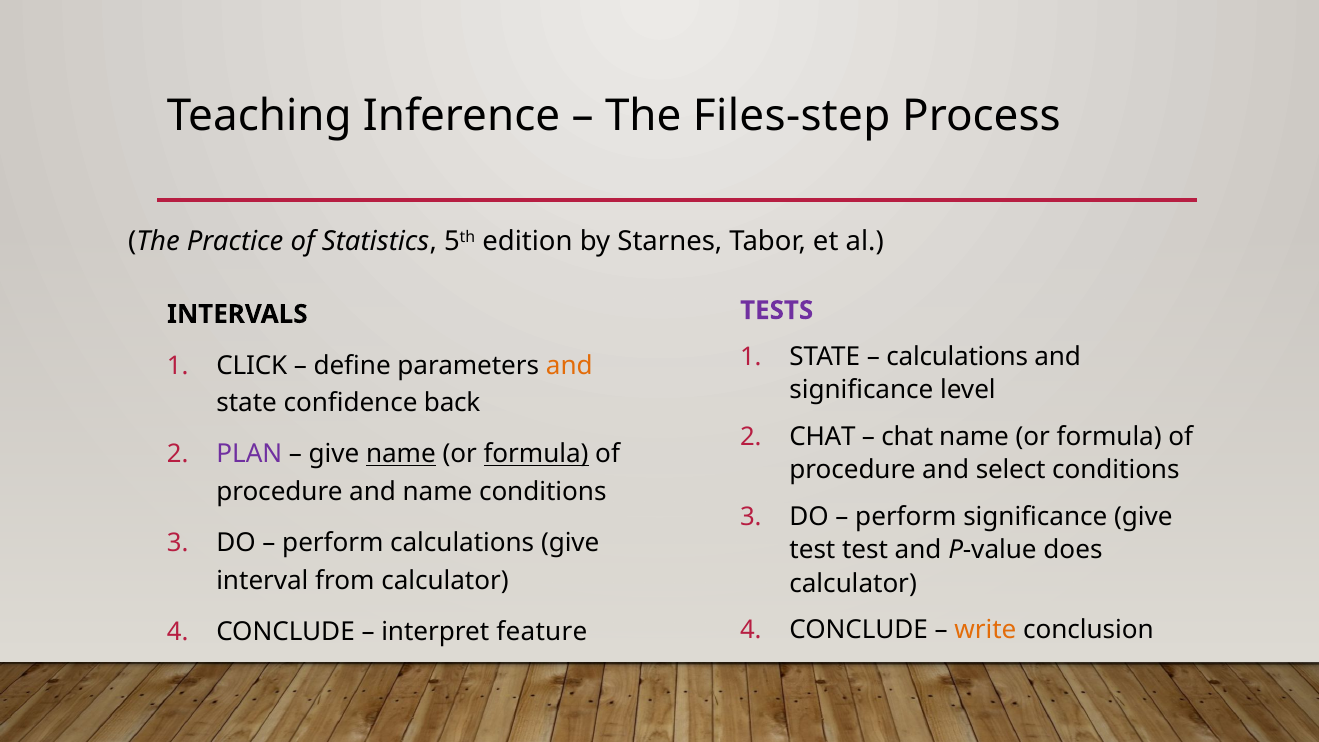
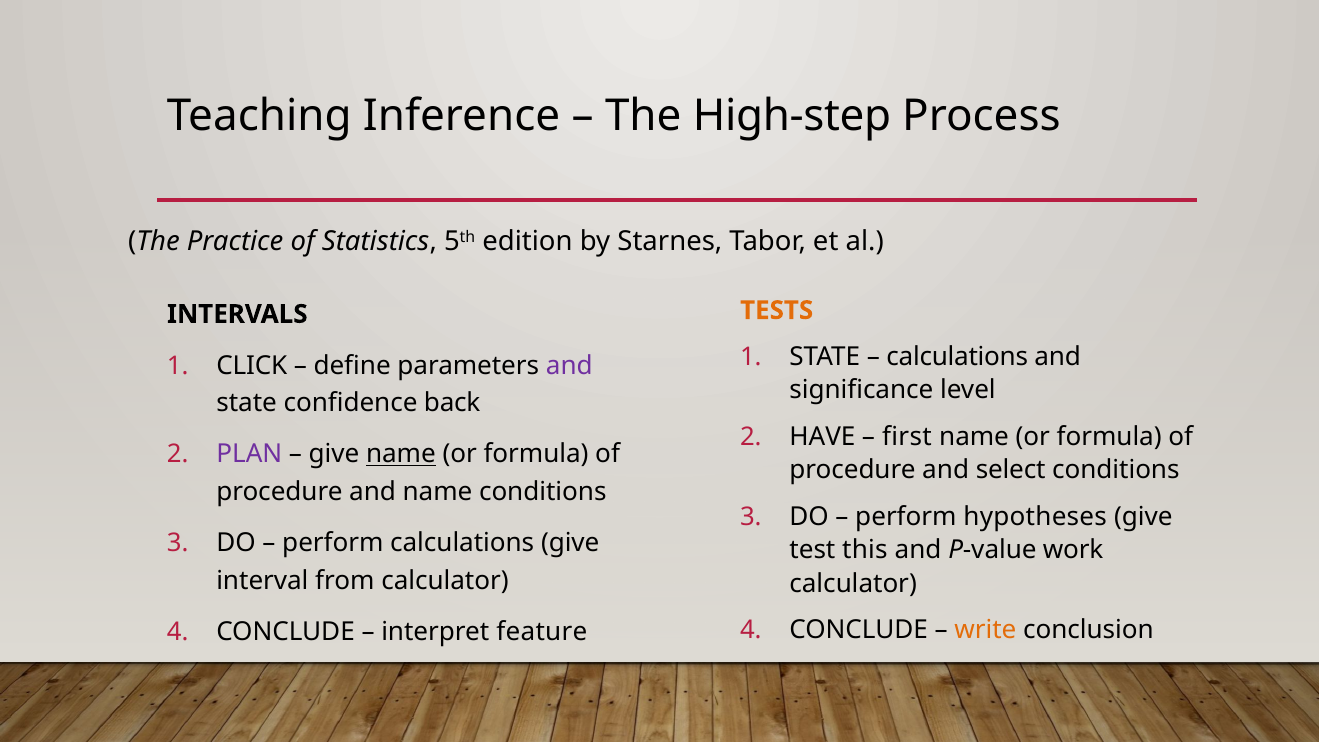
Files-step: Files-step -> High-step
TESTS colour: purple -> orange
and at (569, 365) colour: orange -> purple
CHAT at (823, 436): CHAT -> HAVE
chat at (907, 436): chat -> first
formula at (536, 454) underline: present -> none
perform significance: significance -> hypotheses
test test: test -> this
does: does -> work
